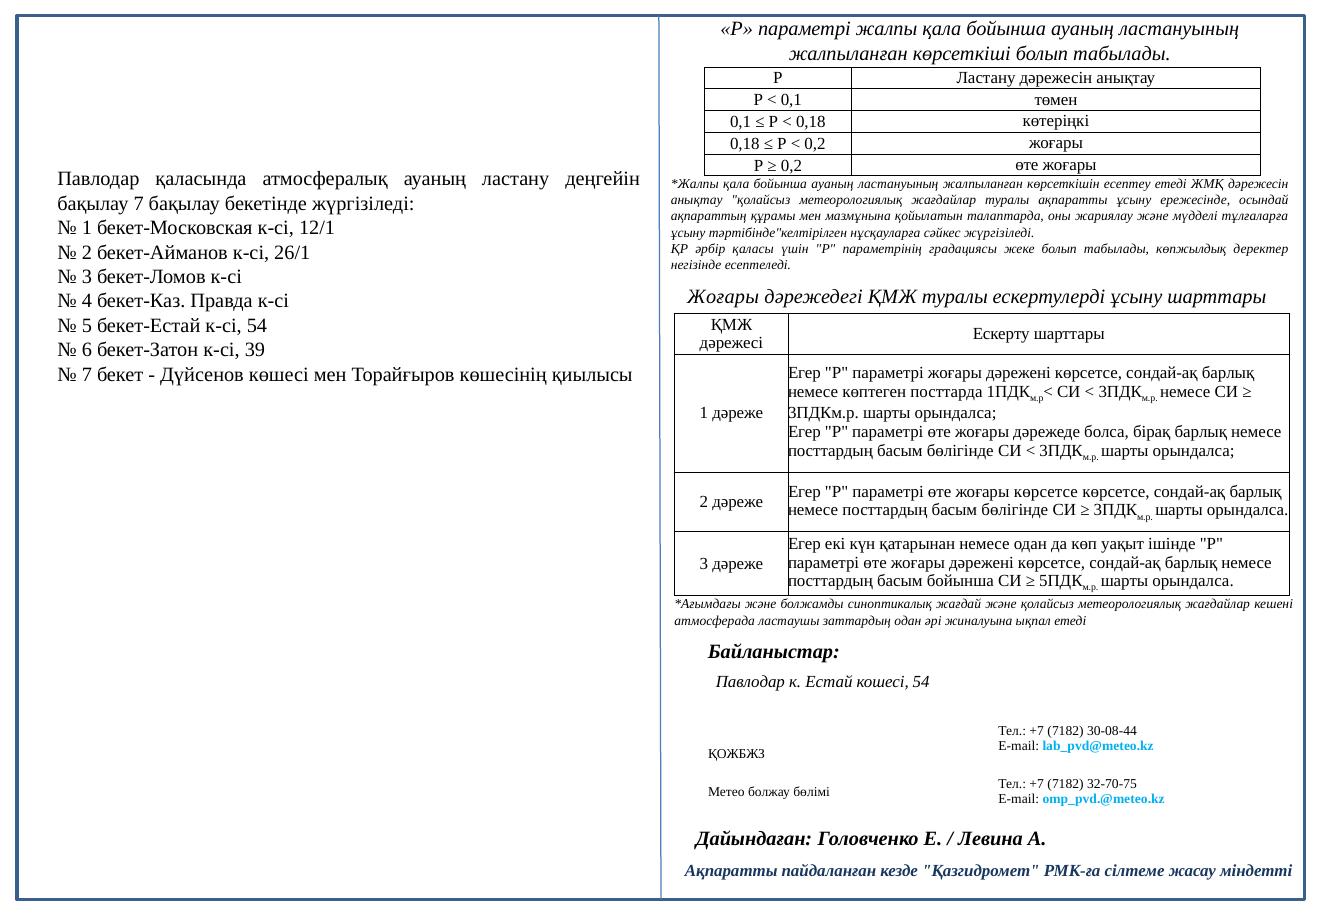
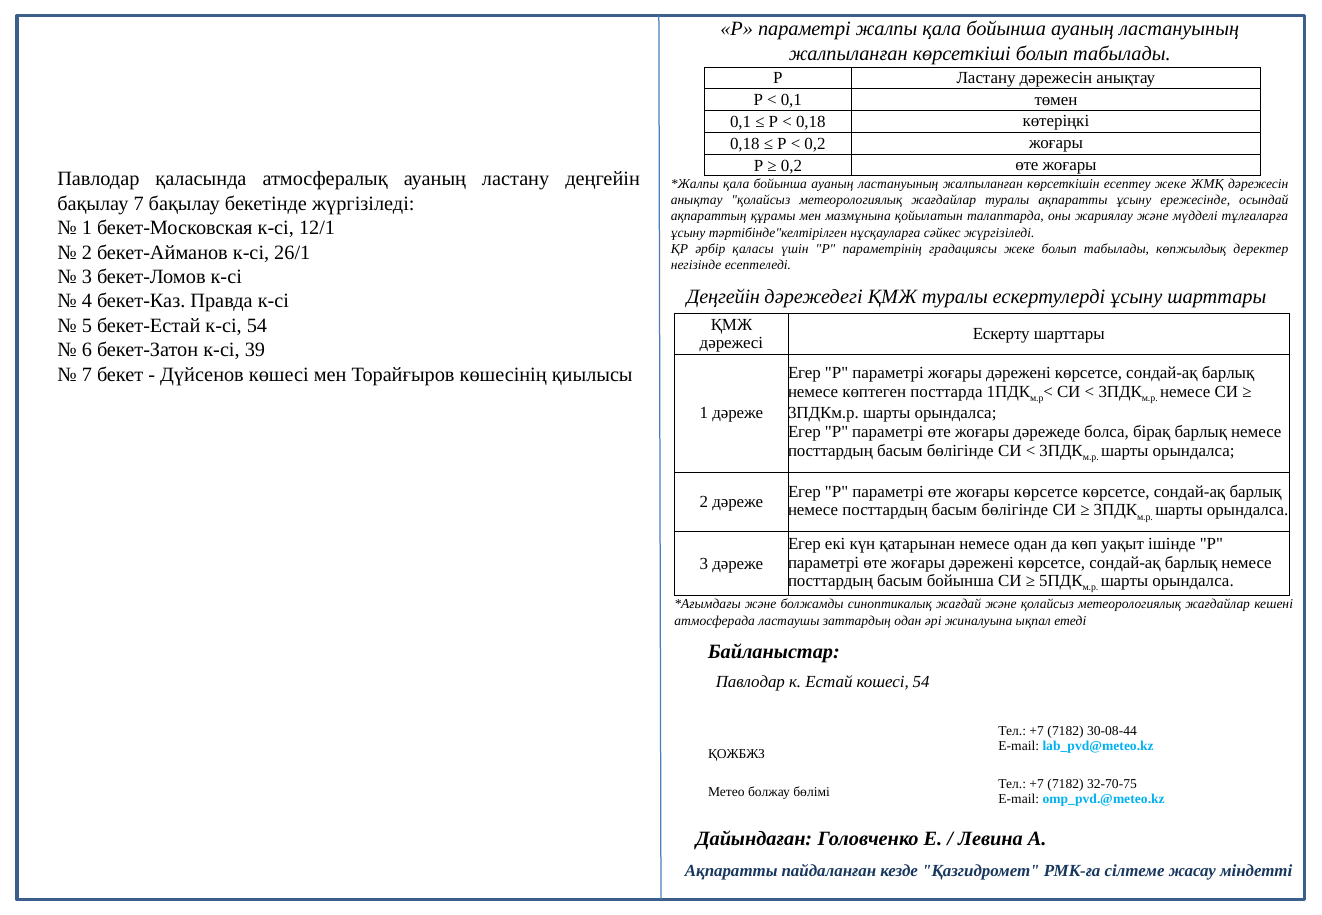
есептеу етеді: етеді -> жеке
Жоғары at (723, 297): Жоғары -> Деңгейін
